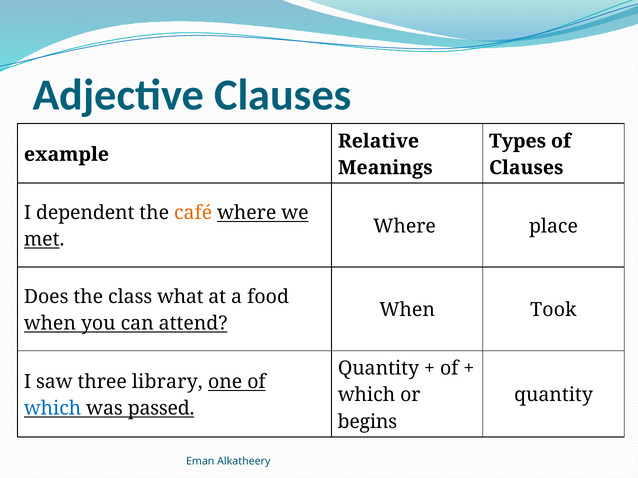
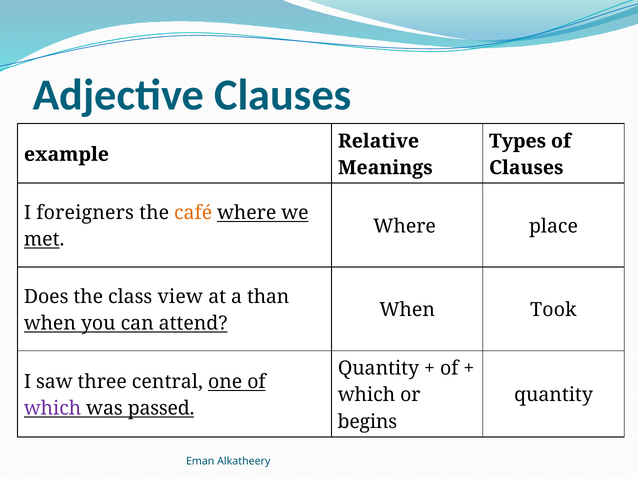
dependent: dependent -> foreigners
what: what -> view
food: food -> than
library: library -> central
which at (53, 409) colour: blue -> purple
